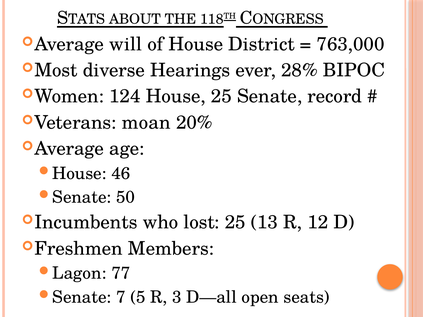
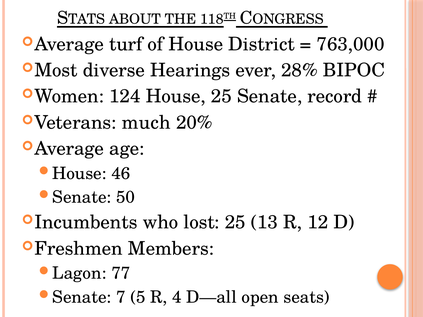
will: will -> turf
moan: moan -> much
3: 3 -> 4
